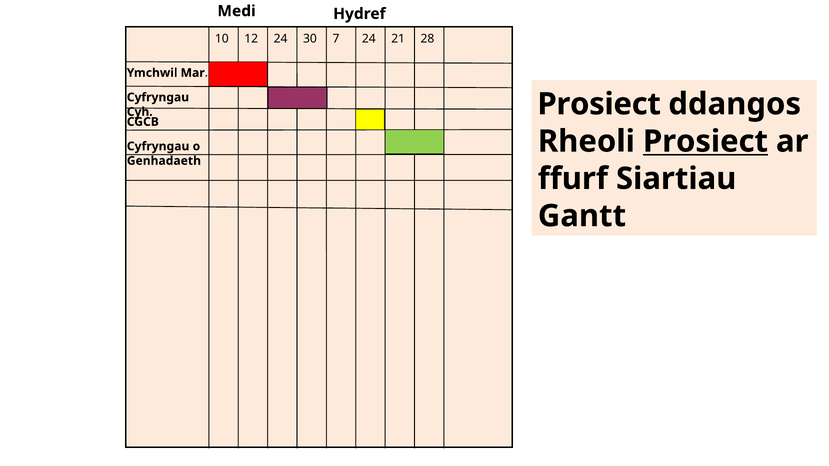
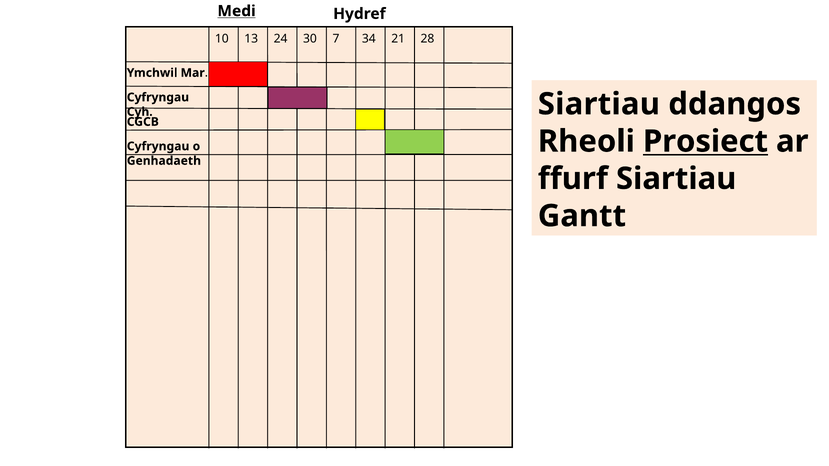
Medi underline: none -> present
12: 12 -> 13
30 24: 24 -> 34
Prosiect at (599, 104): Prosiect -> Siartiau
